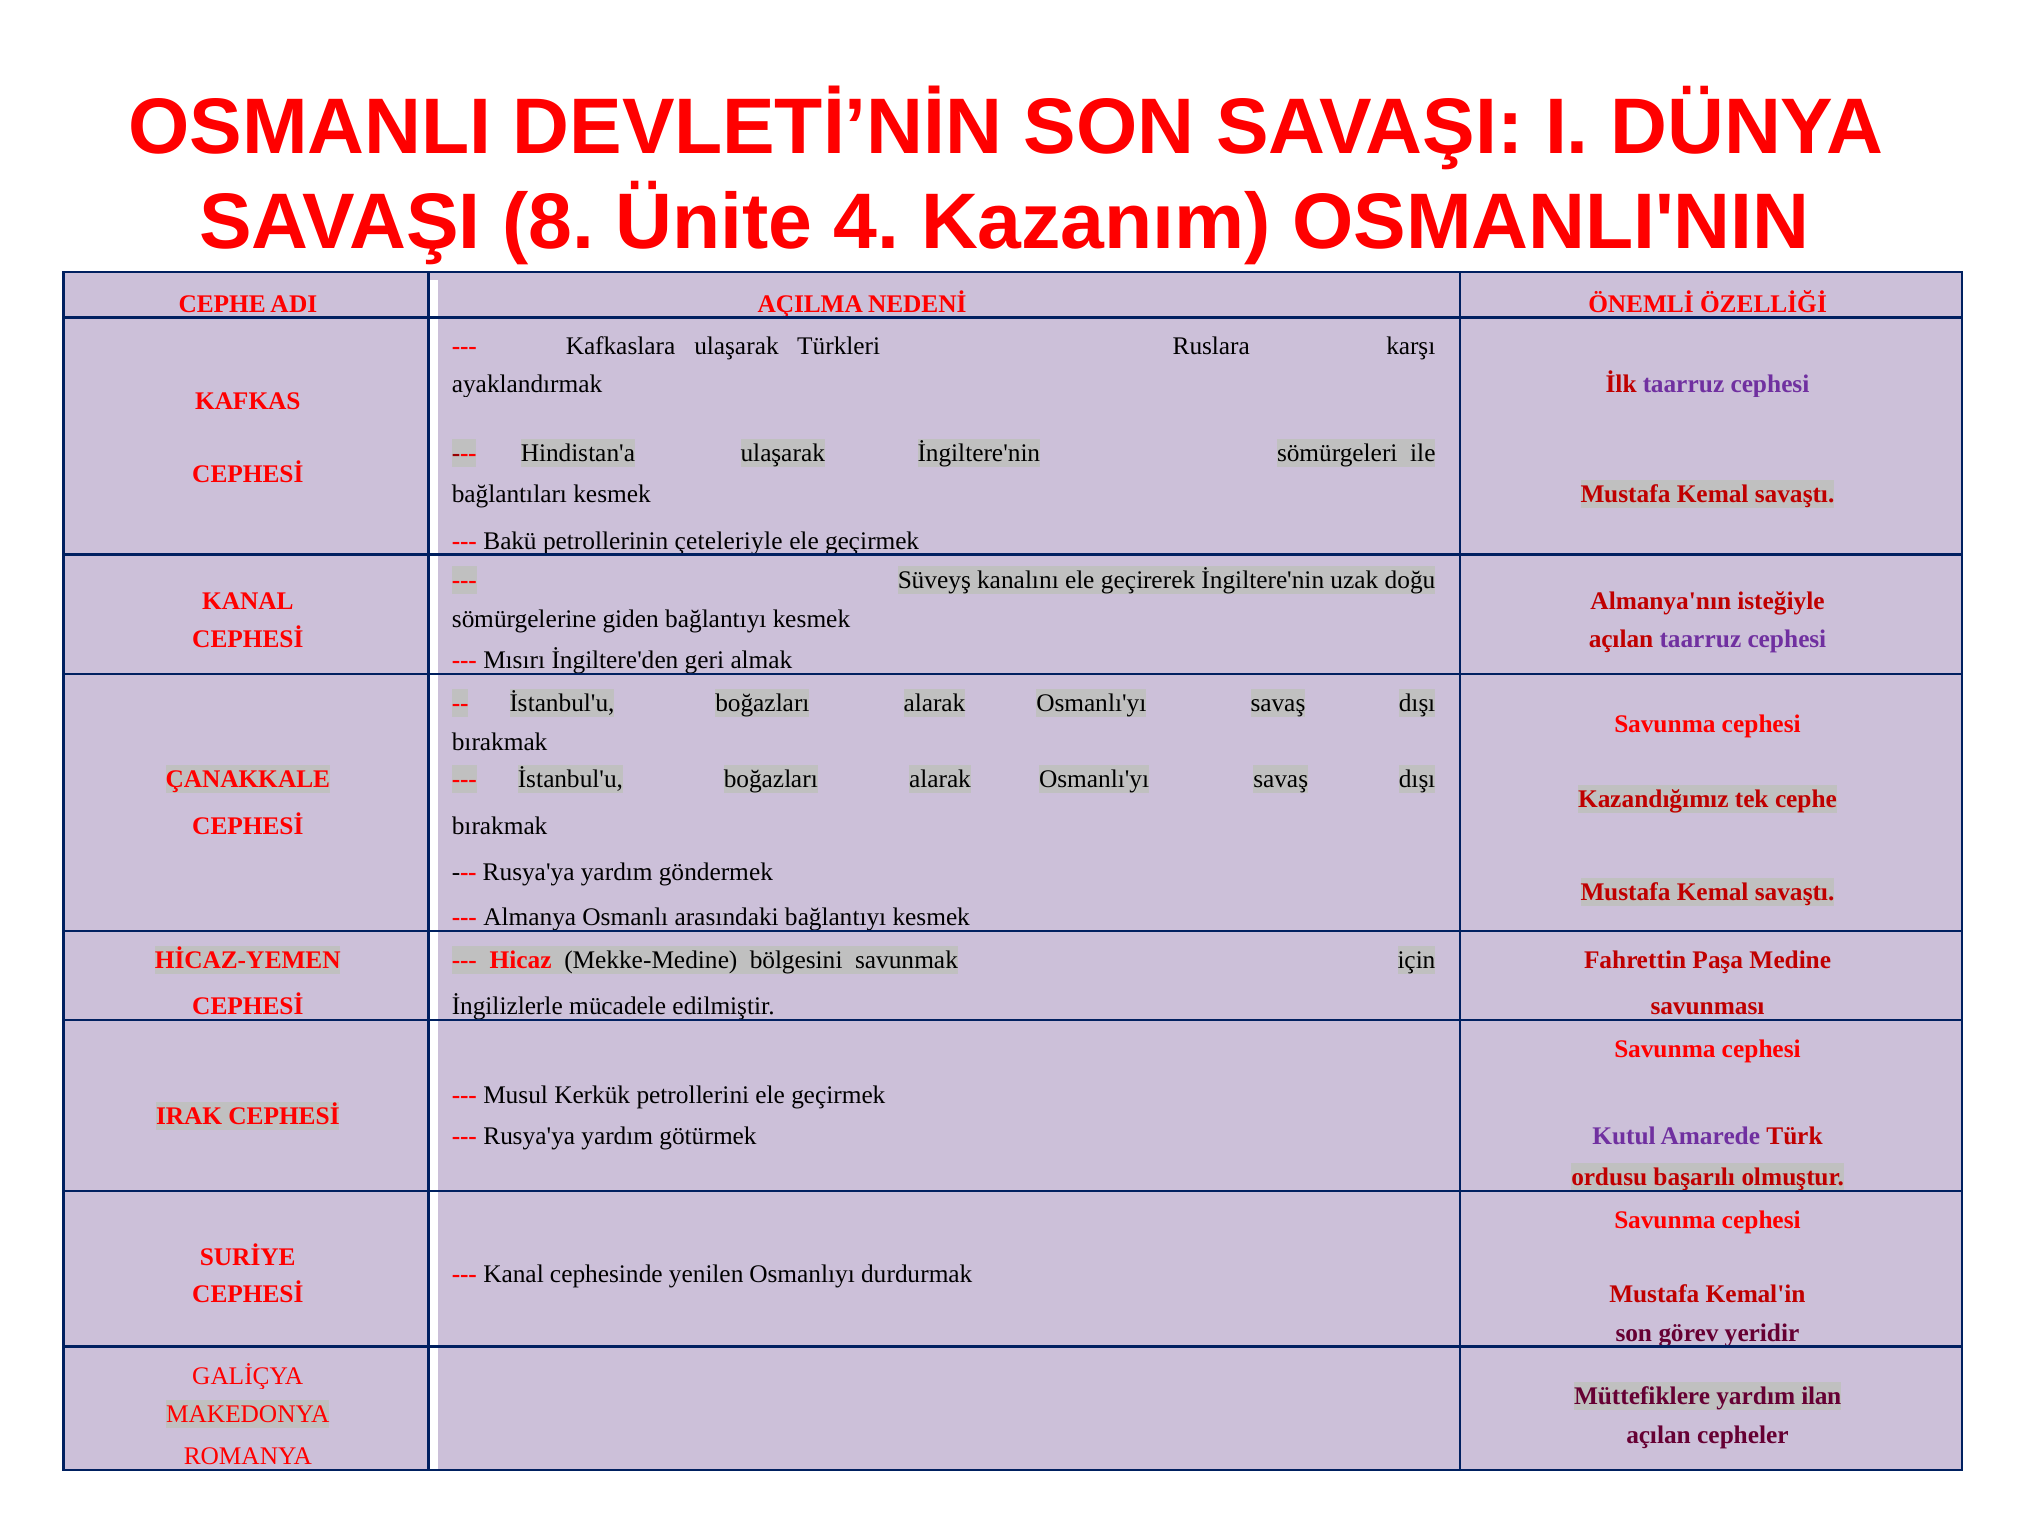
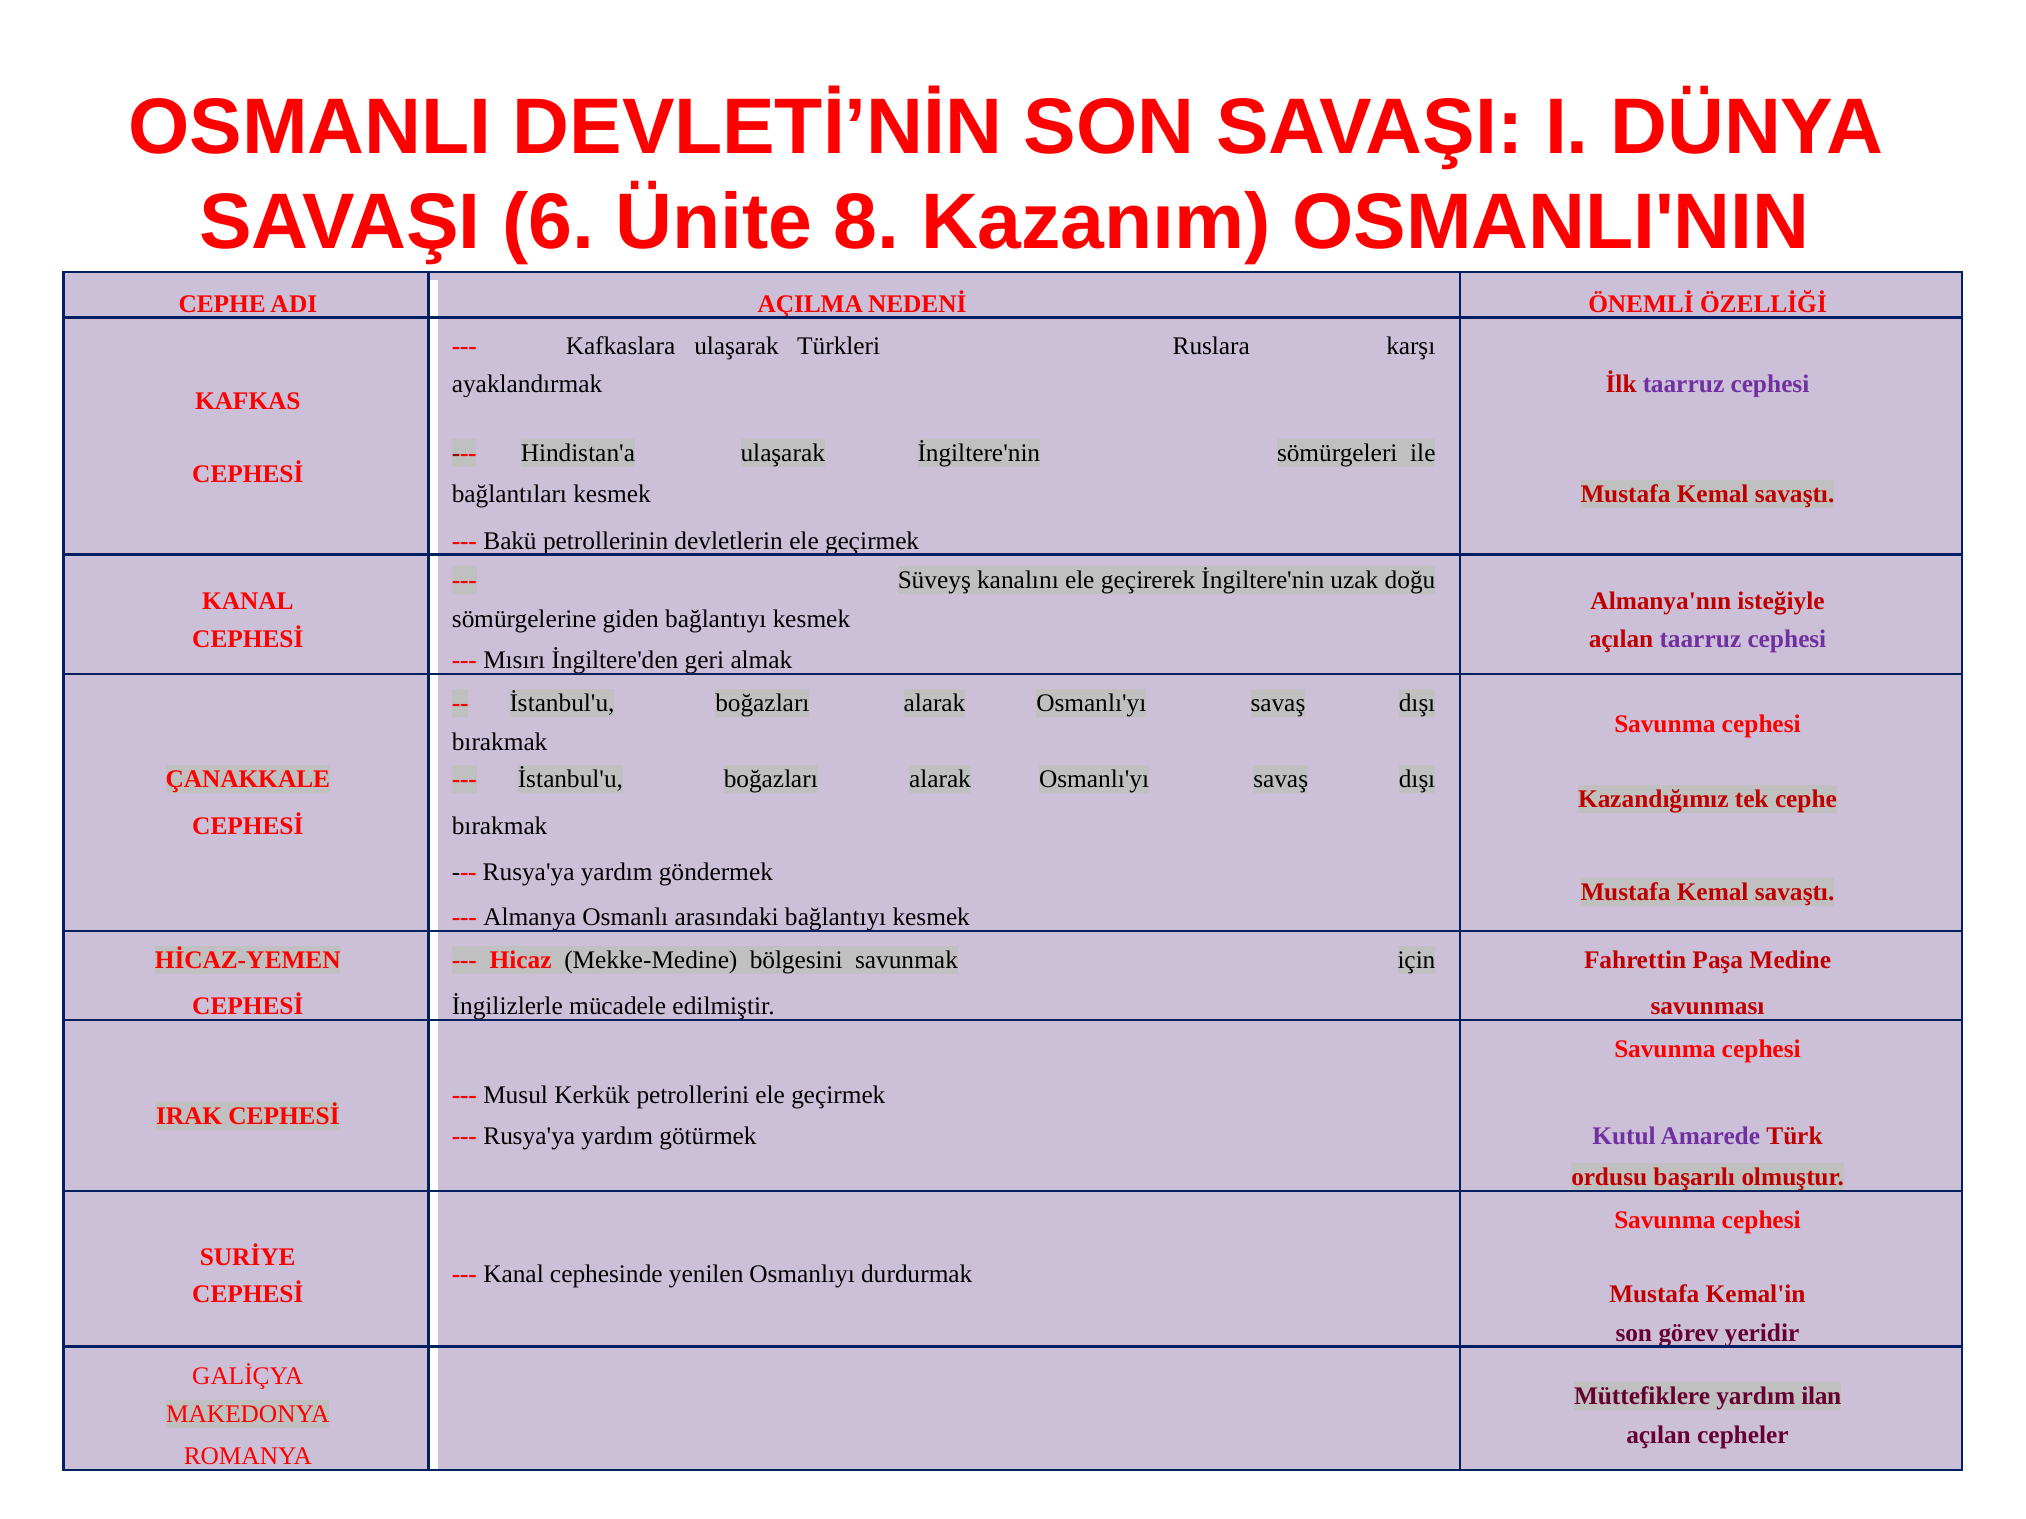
8: 8 -> 6
4: 4 -> 8
çeteleriyle: çeteleriyle -> devletlerin
